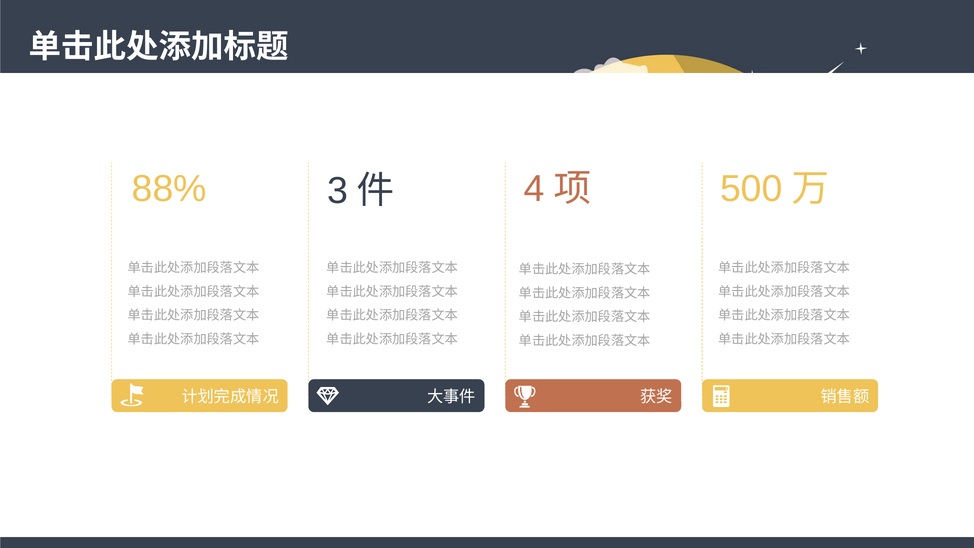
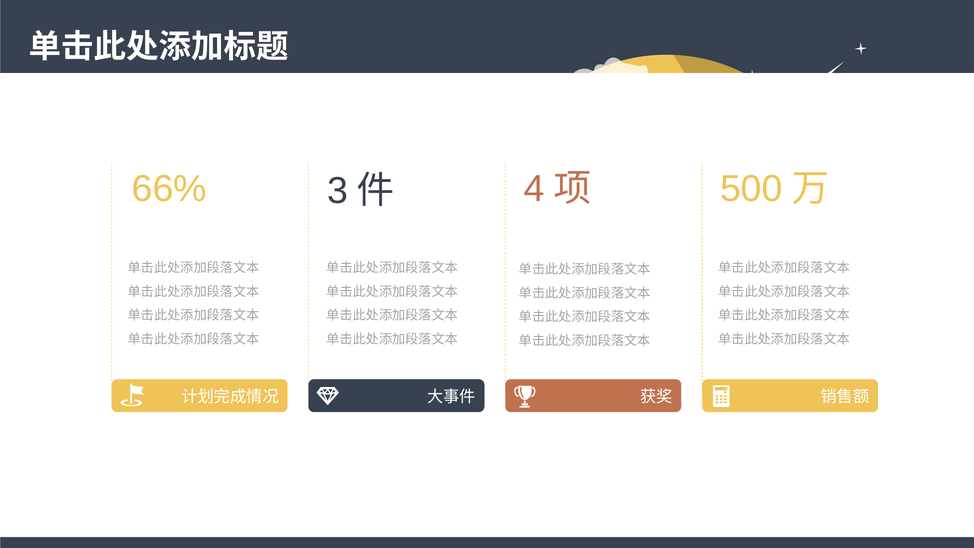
88%: 88% -> 66%
